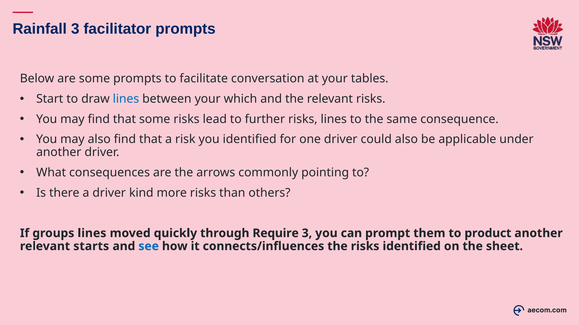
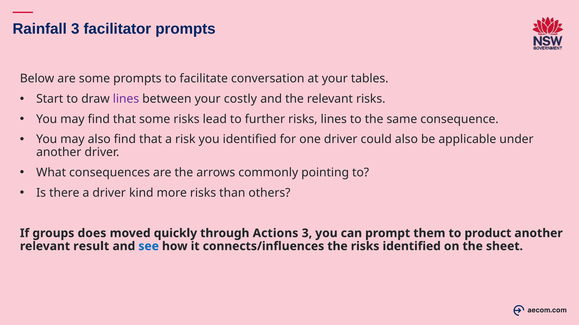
lines at (126, 99) colour: blue -> purple
which: which -> costly
groups lines: lines -> does
Require: Require -> Actions
starts: starts -> result
